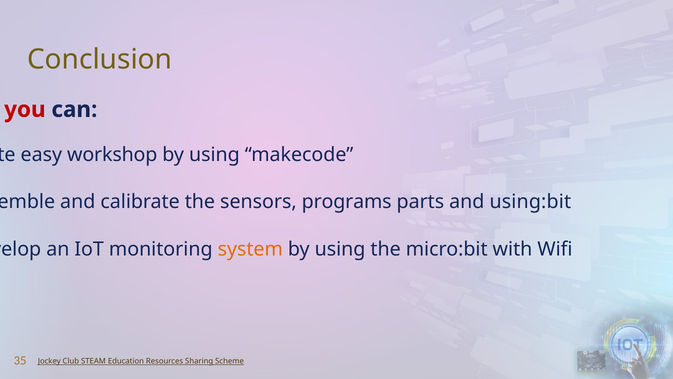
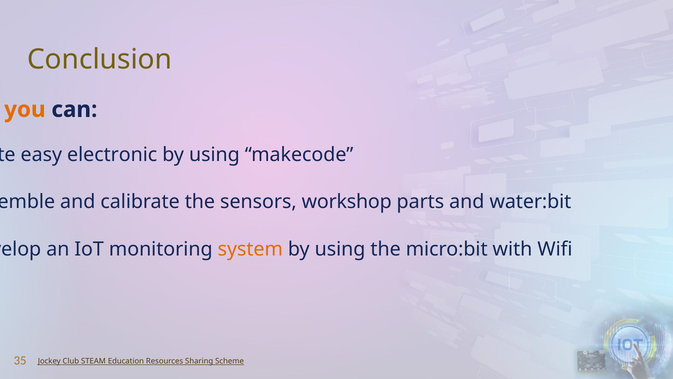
you colour: red -> orange
workshop: workshop -> electronic
programs: programs -> workshop
using:bit: using:bit -> water:bit
